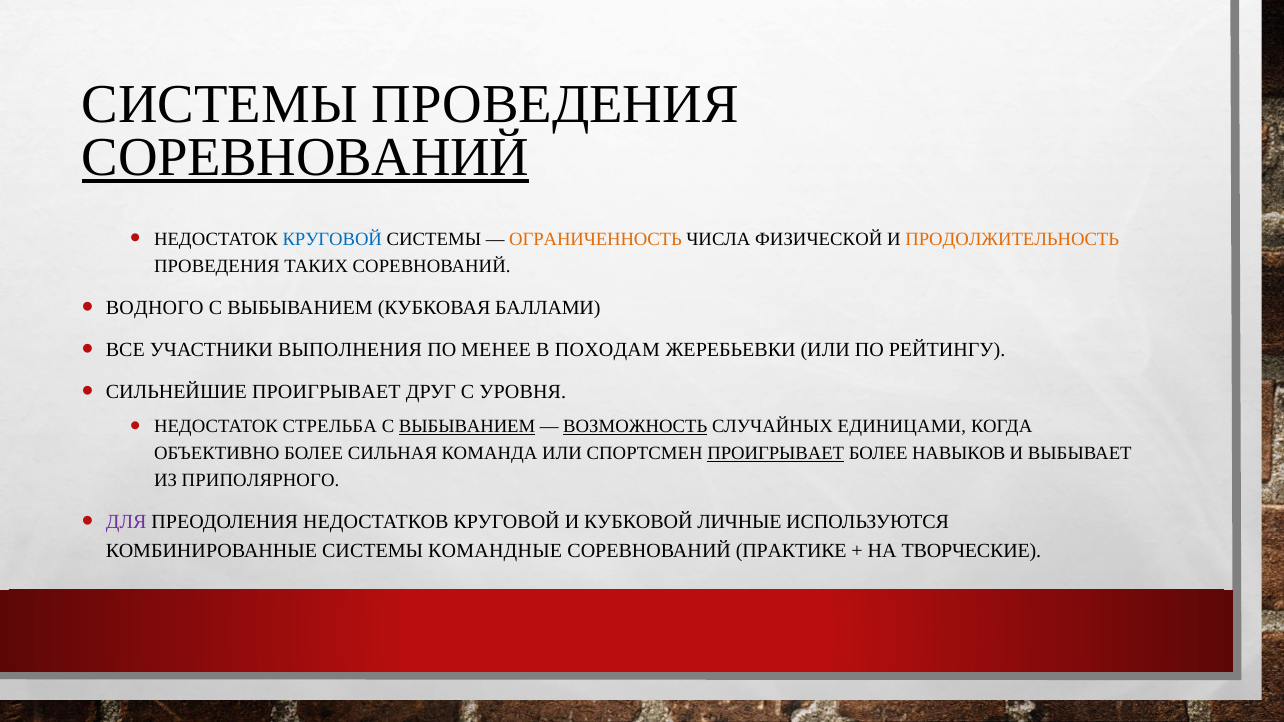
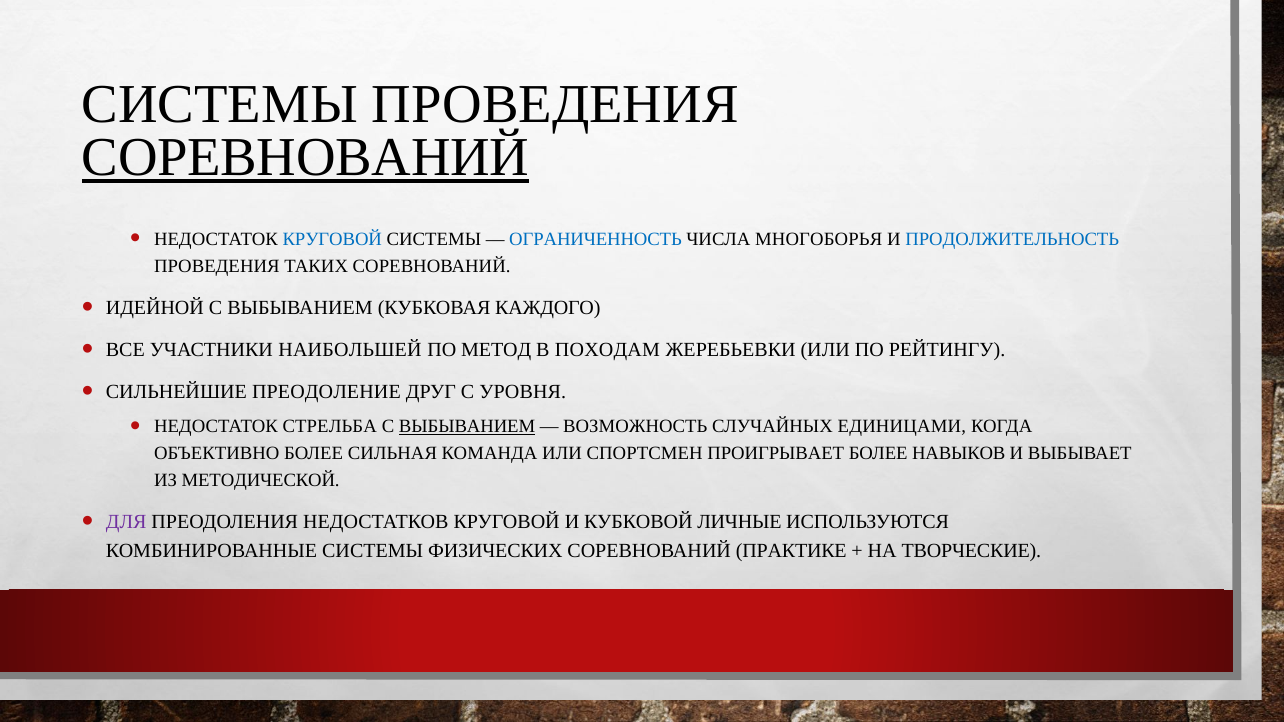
ОГРАНИЧЕННОСТЬ colour: orange -> blue
ФИЗИЧЕСКОЙ: ФИЗИЧЕСКОЙ -> МНОГОБОРЬЯ
ПРОДОЛЖИТЕЛЬНОСТЬ colour: orange -> blue
ВОДНОГО: ВОДНОГО -> ИДЕЙНОЙ
БАЛЛАМИ: БАЛЛАМИ -> КАЖДОГО
ВЫПОЛНЕНИЯ: ВЫПОЛНЕНИЯ -> НАИБОЛЬШЕЙ
МЕНЕЕ: МЕНЕЕ -> МЕТОД
СИЛЬНЕЙШИЕ ПРОИГРЫВАЕТ: ПРОИГРЫВАЕТ -> ПРЕОДОЛЕНИЕ
ВОЗМОЖНОСТЬ underline: present -> none
ПРОИГРЫВАЕТ at (776, 453) underline: present -> none
ПРИПОЛЯРНОГО: ПРИПОЛЯРНОГО -> МЕТОДИЧЕСКОЙ
КОМАНДНЫЕ: КОМАНДНЫЕ -> ФИЗИЧЕСКИХ
